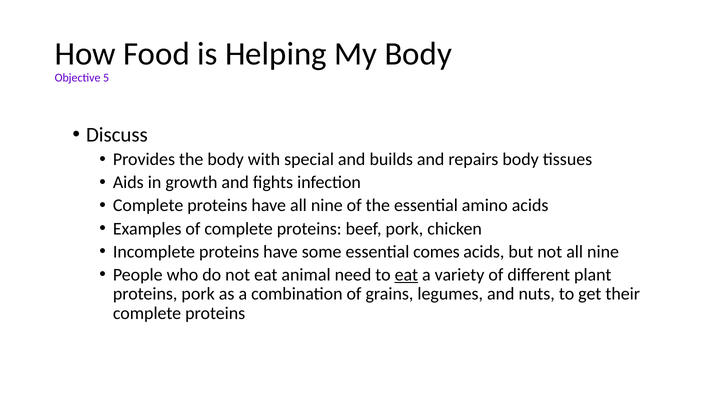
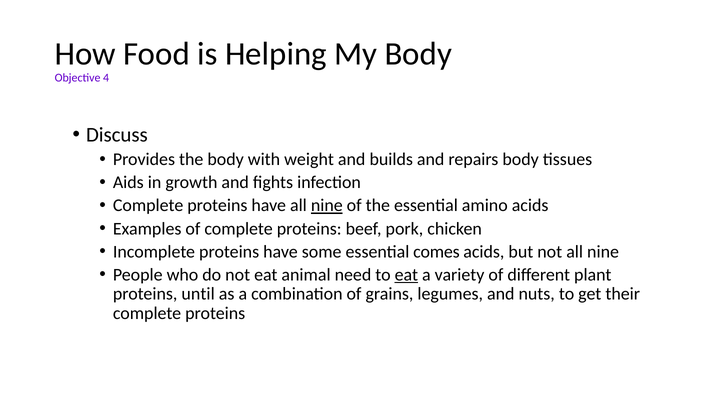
5: 5 -> 4
special: special -> weight
nine at (327, 206) underline: none -> present
proteins pork: pork -> until
